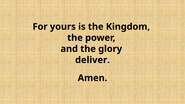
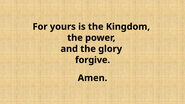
deliver: deliver -> forgive
